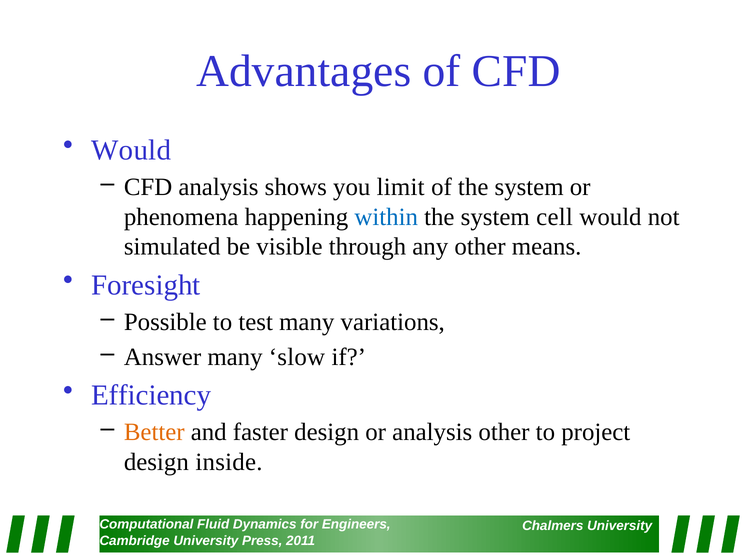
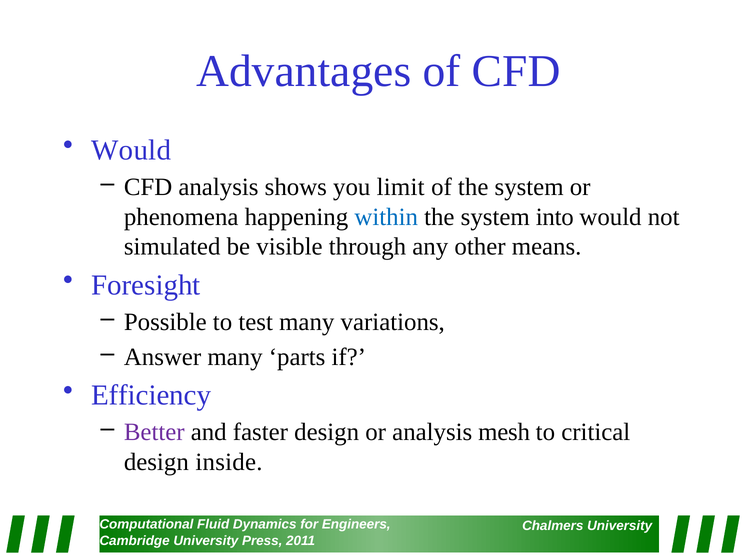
cell: cell -> into
slow: slow -> parts
Better colour: orange -> purple
analysis other: other -> mesh
project: project -> critical
